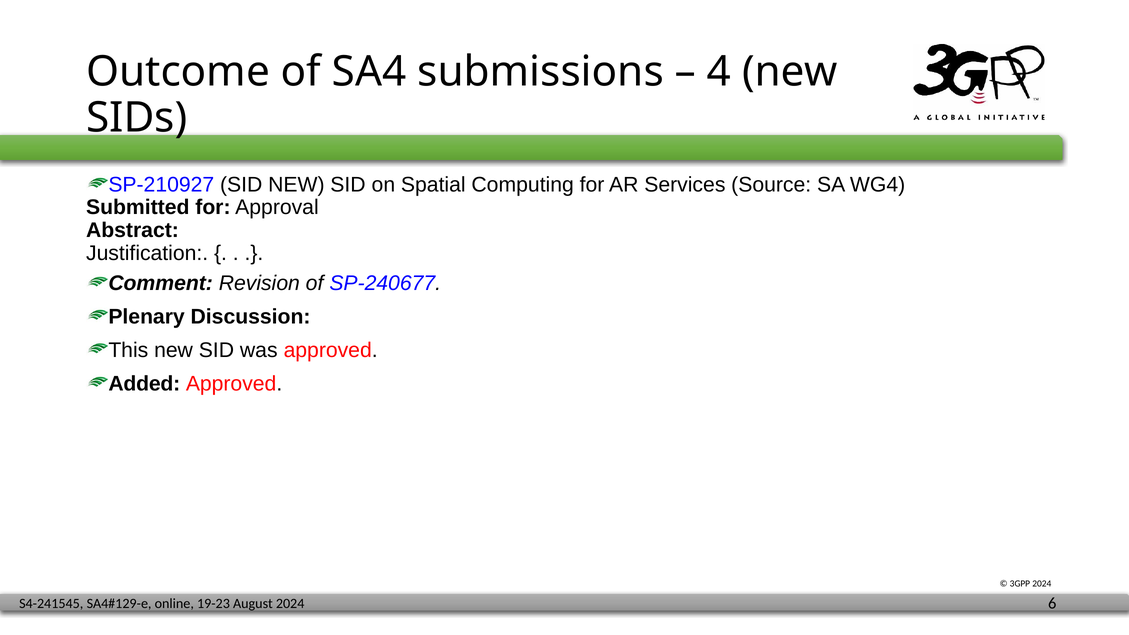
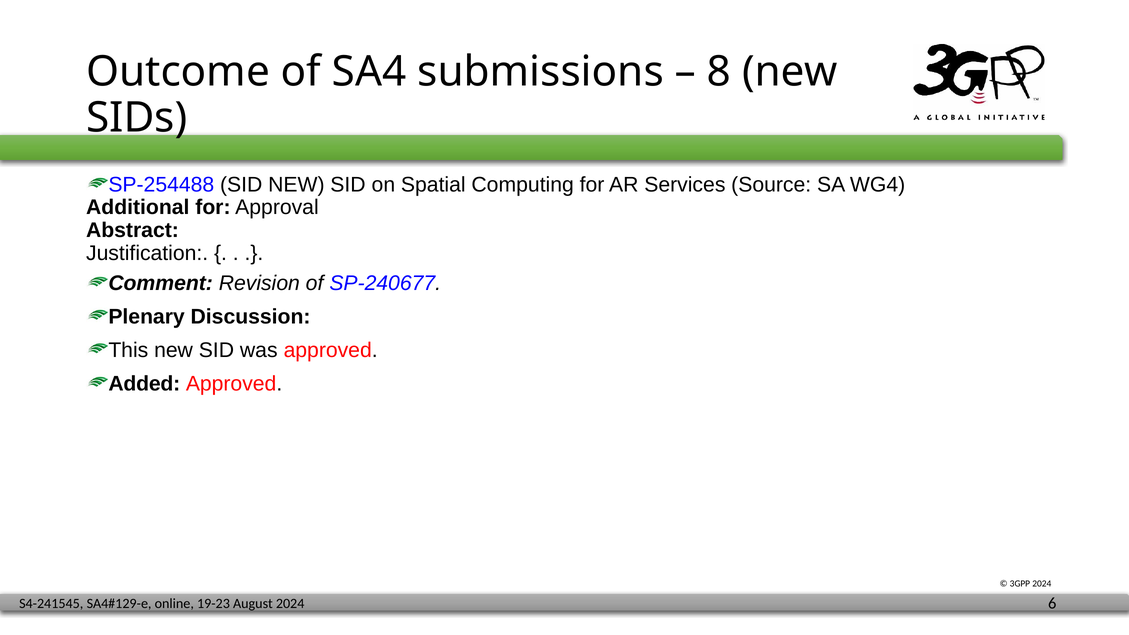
4: 4 -> 8
SP-210927: SP-210927 -> SP-254488
Submitted: Submitted -> Additional
